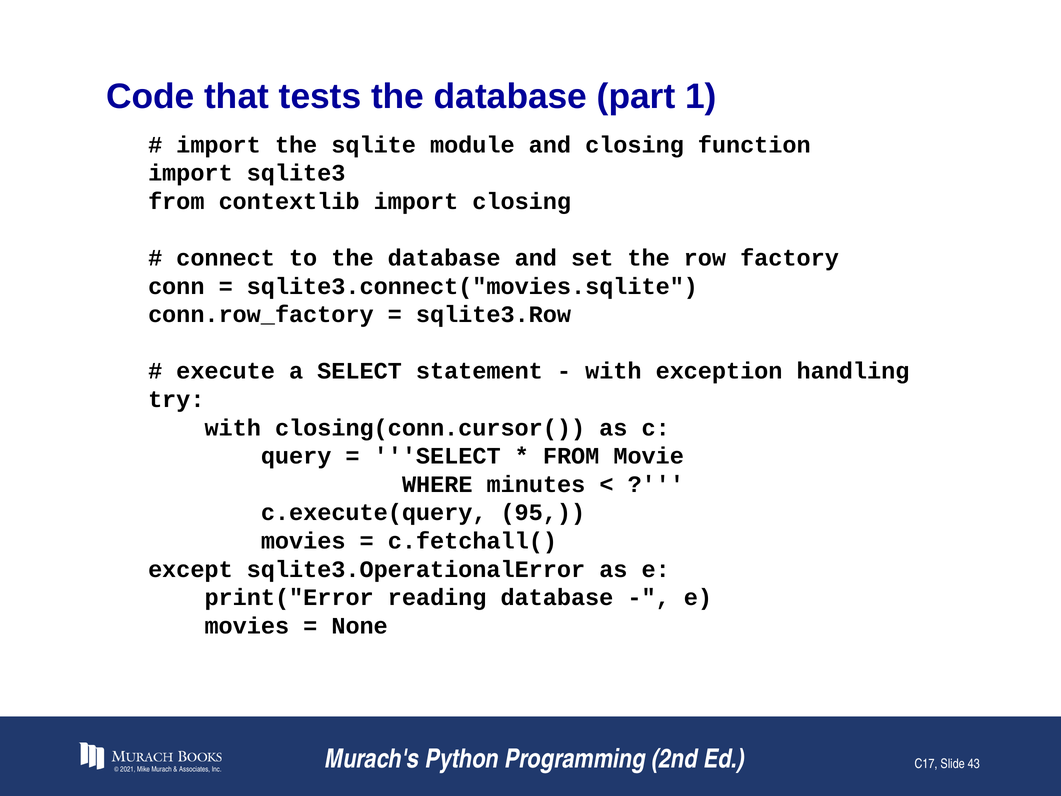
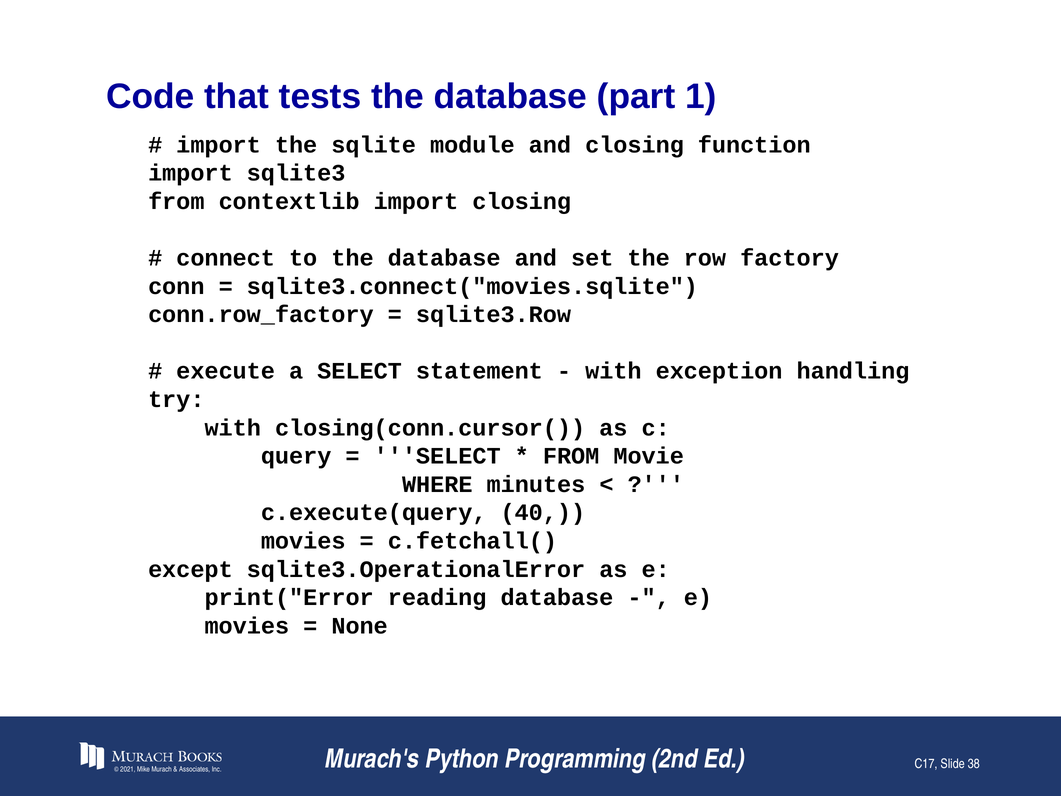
95: 95 -> 40
43: 43 -> 38
